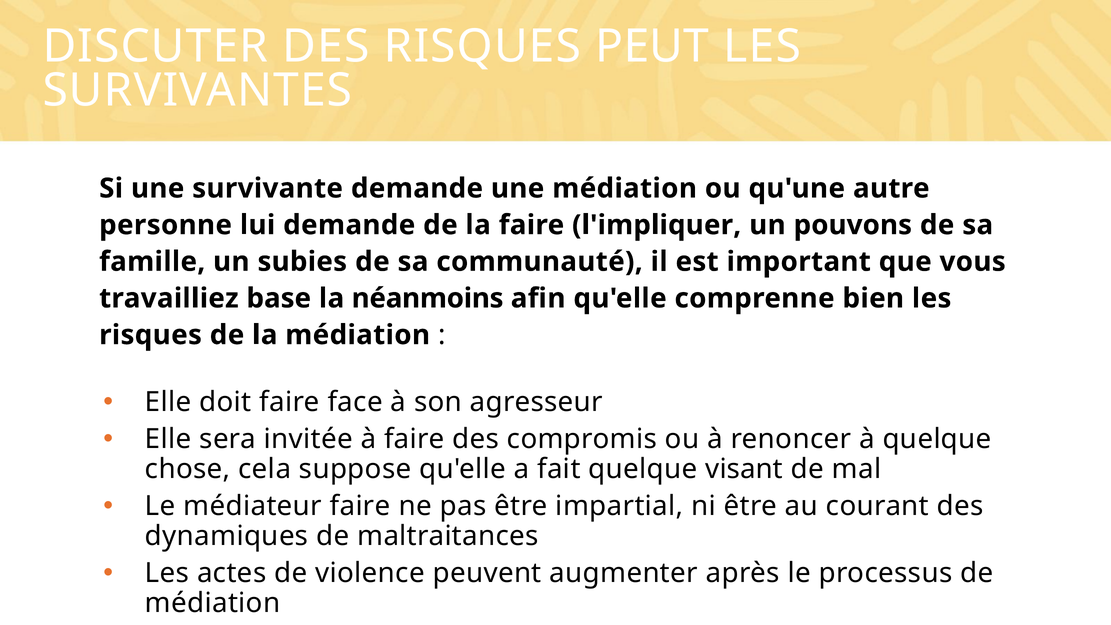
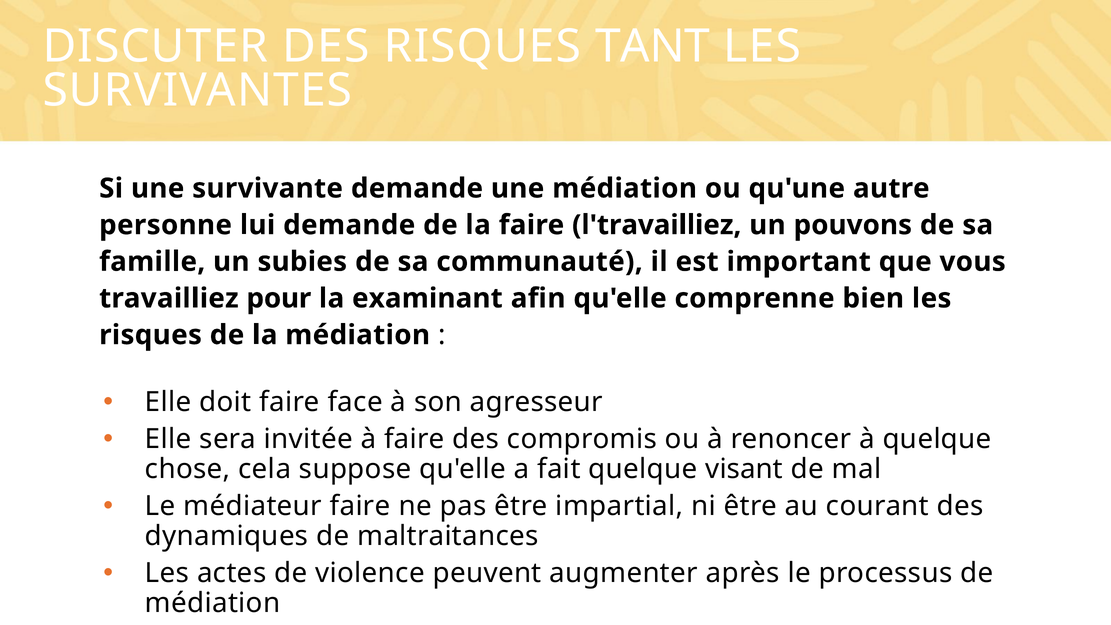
PEUT: PEUT -> TANT
l'impliquer: l'impliquer -> l'travailliez
base: base -> pour
néanmoins: néanmoins -> examinant
